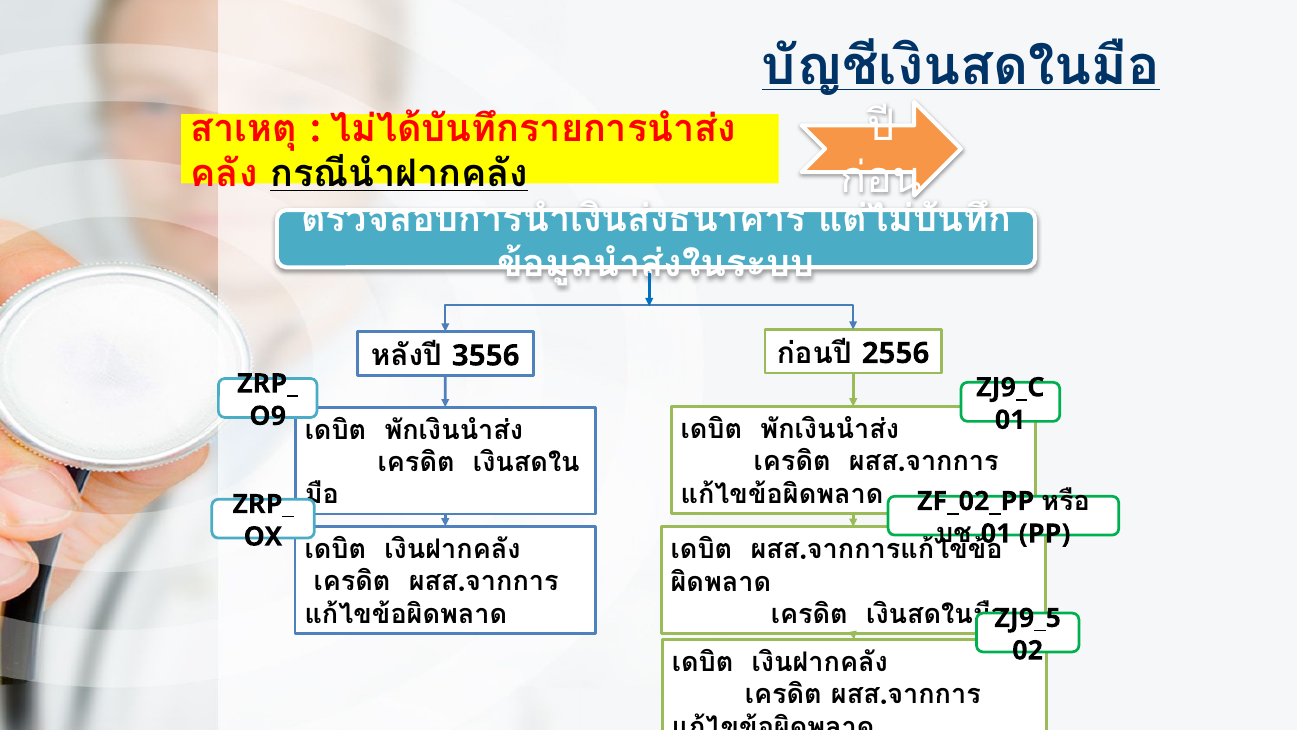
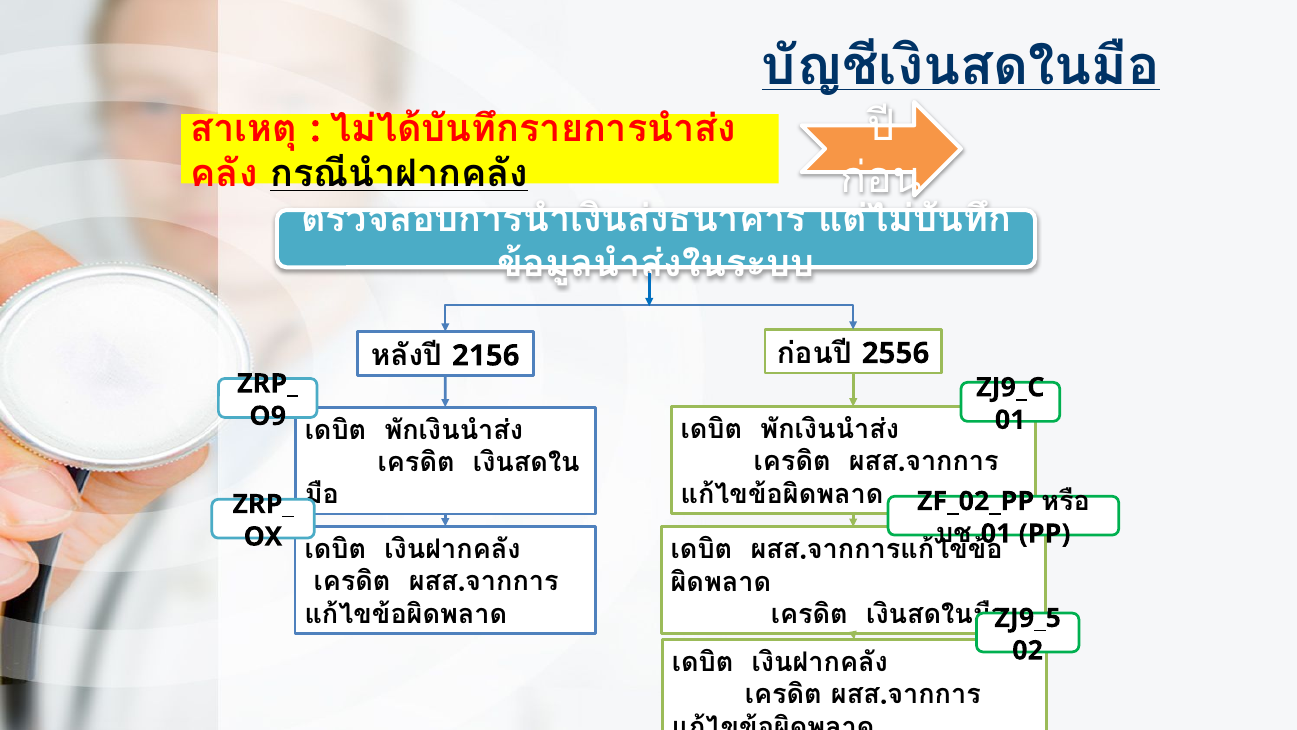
3556: 3556 -> 2156
